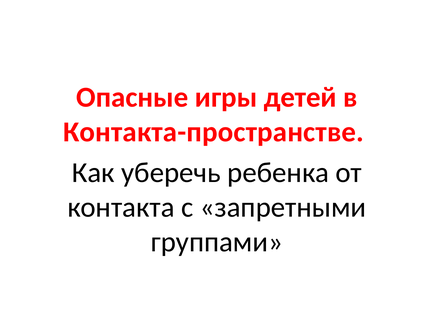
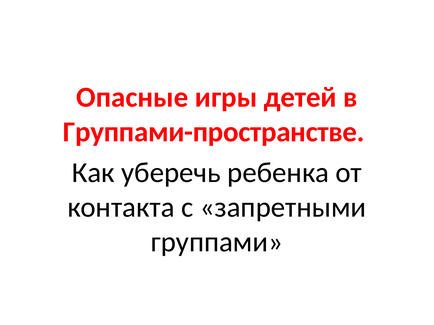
Контакта-пространстве: Контакта-пространстве -> Группами-пространстве
